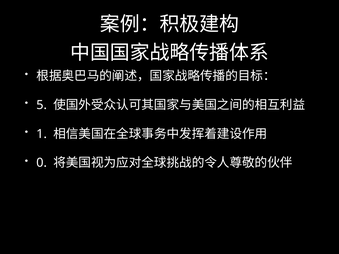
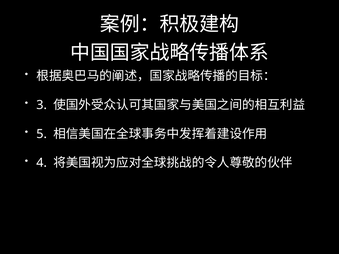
5: 5 -> 3
1: 1 -> 5
0: 0 -> 4
